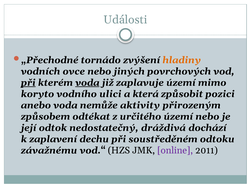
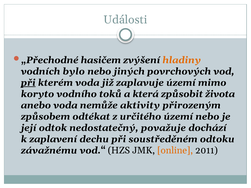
tornádo: tornádo -> hasičem
ovce: ovce -> bylo
voda at (87, 83) underline: present -> none
ulici: ulici -> toků
pozici: pozici -> života
dráždivá: dráždivá -> považuje
online colour: purple -> orange
